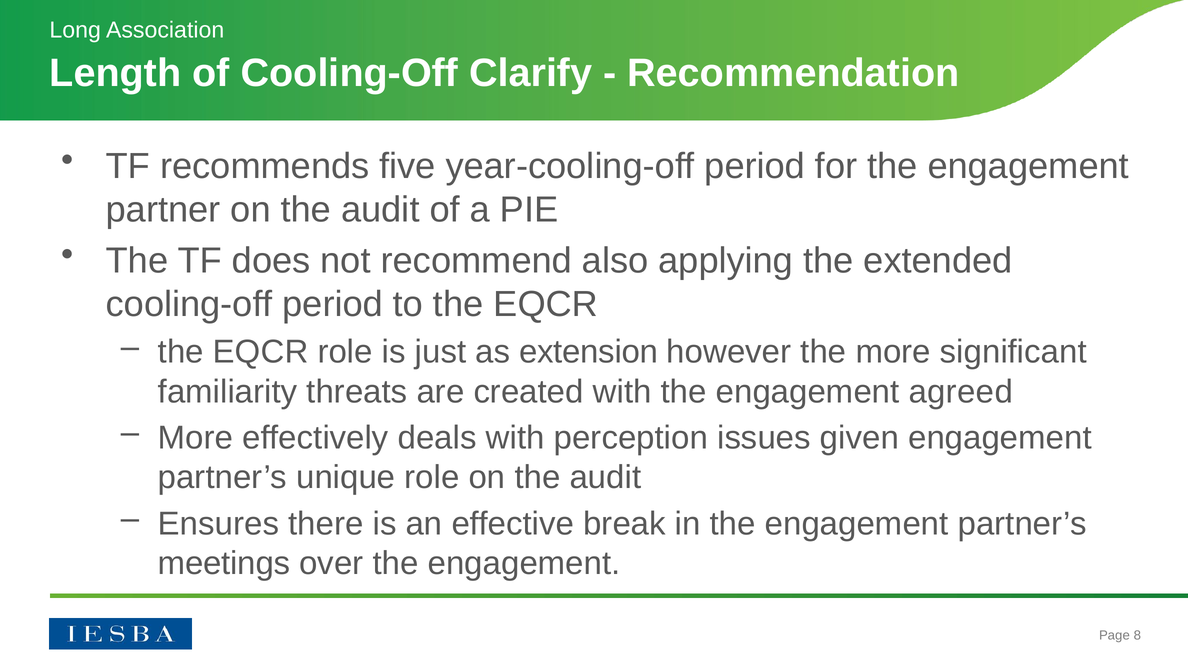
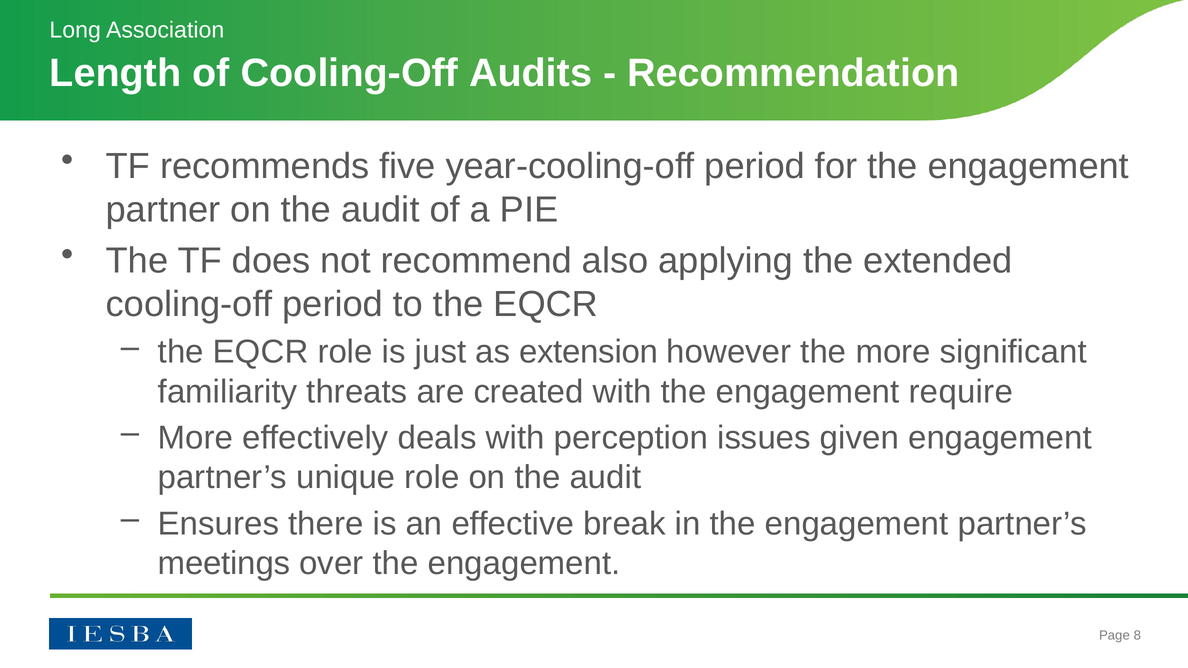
Clarify: Clarify -> Audits
agreed: agreed -> require
